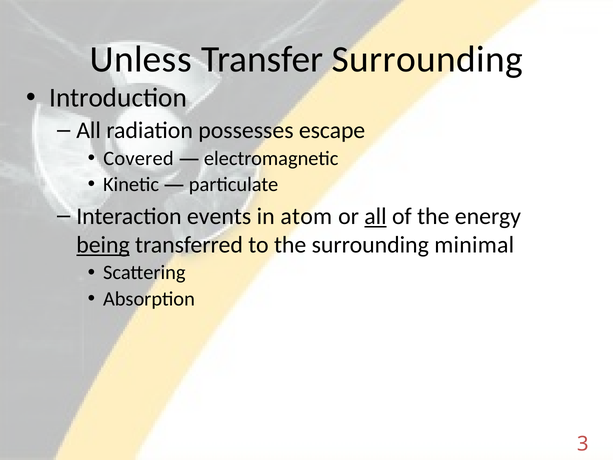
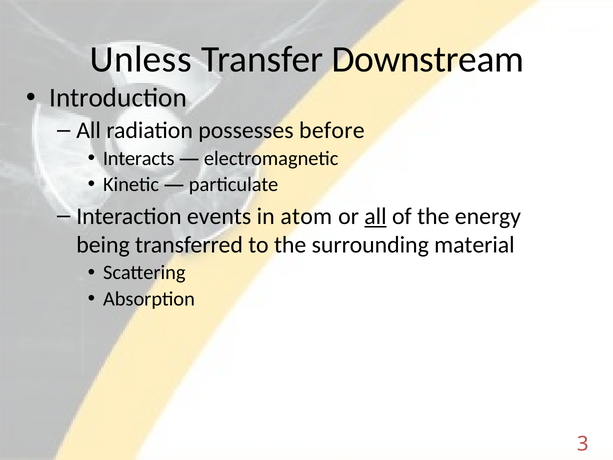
Transfer Surrounding: Surrounding -> Downstream
escape: escape -> before
Covered: Covered -> Interacts
being underline: present -> none
minimal: minimal -> material
